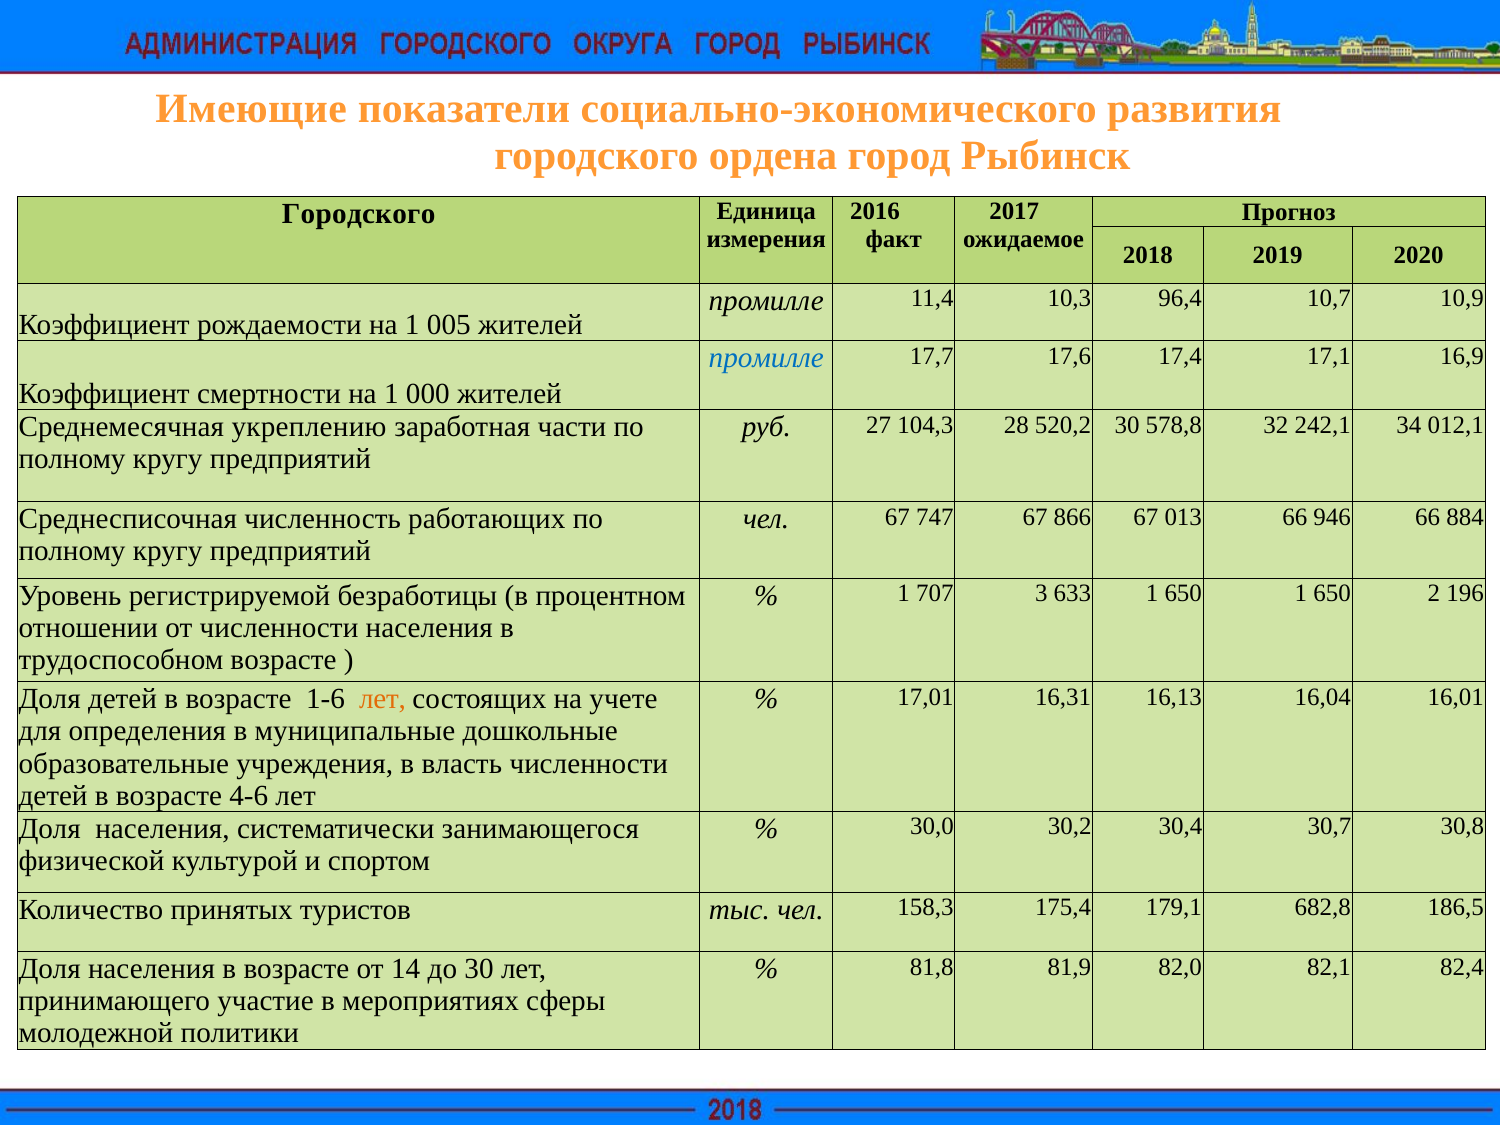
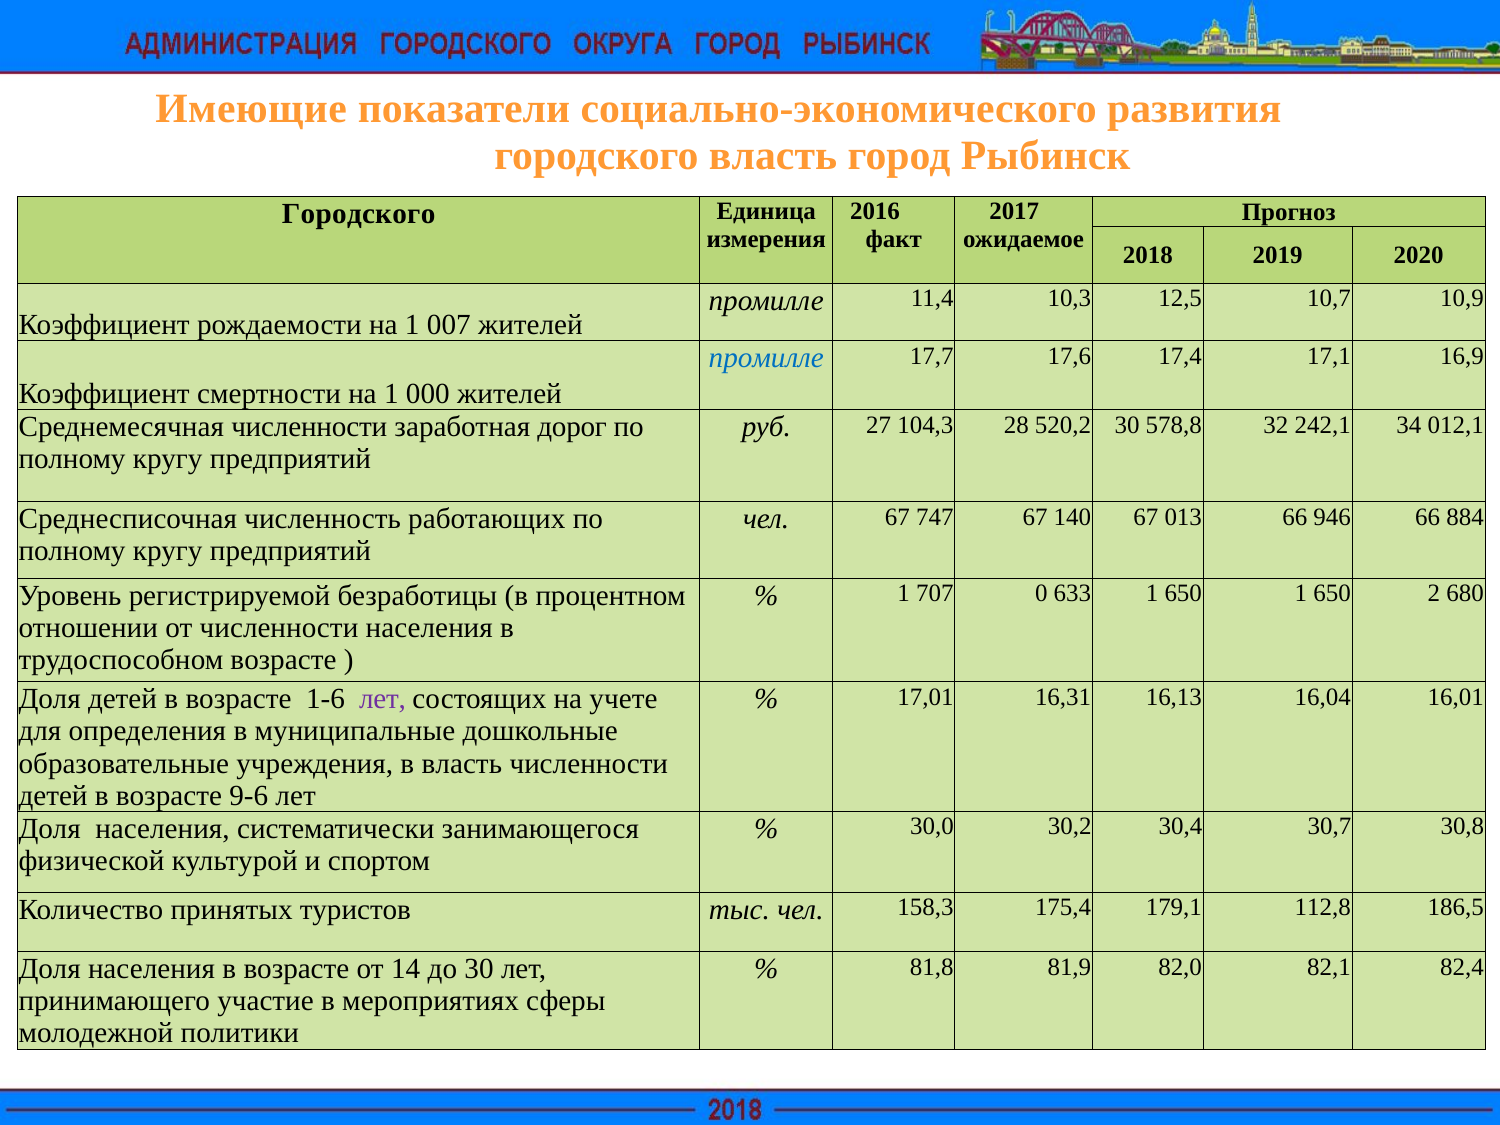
городского ордена: ордена -> власть
96,4: 96,4 -> 12,5
005: 005 -> 007
Среднемесячная укреплению: укреплению -> численности
части: части -> дорог
866: 866 -> 140
3: 3 -> 0
196: 196 -> 680
лет at (383, 699) colour: orange -> purple
4-6: 4-6 -> 9-6
682,8: 682,8 -> 112,8
